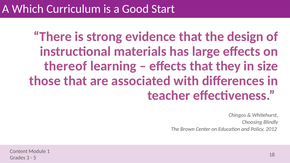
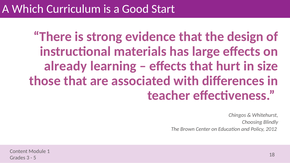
thereof: thereof -> already
they: they -> hurt
